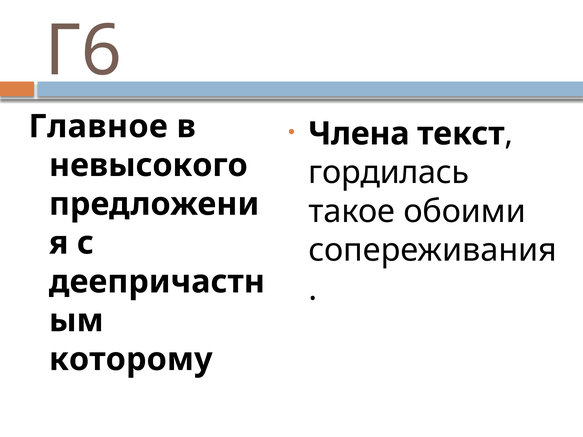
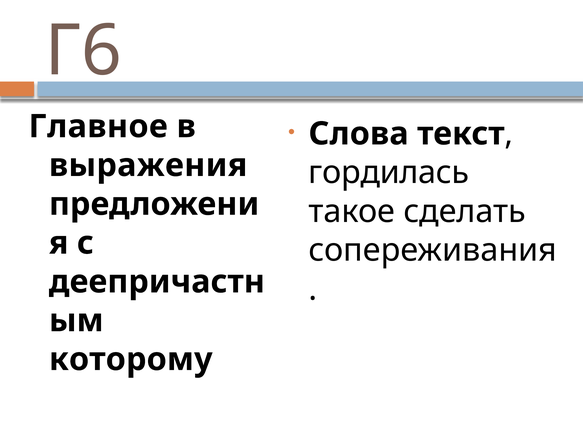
Члена: Члена -> Слова
невысокого: невысокого -> выражения
обоими: обоими -> сделать
